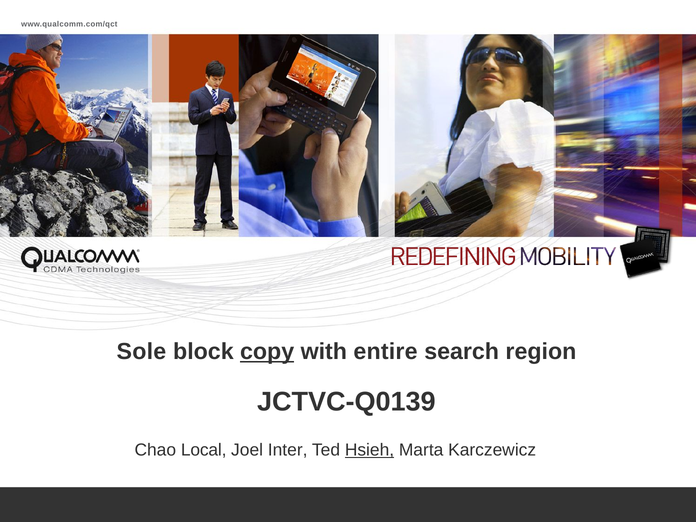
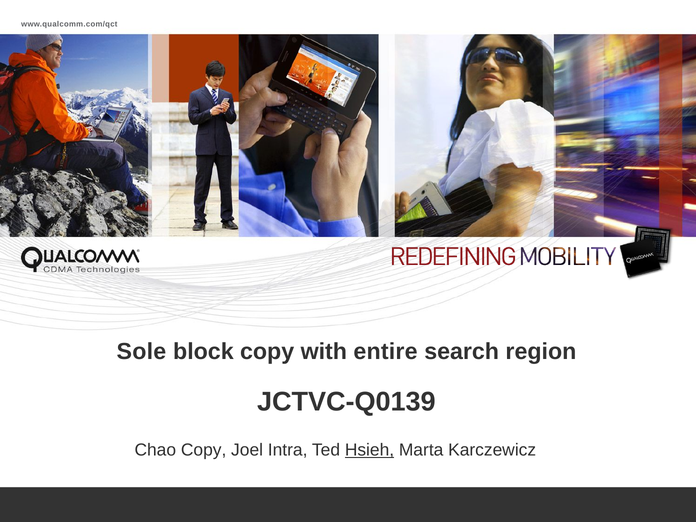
copy at (267, 352) underline: present -> none
Chao Local: Local -> Copy
Inter: Inter -> Intra
